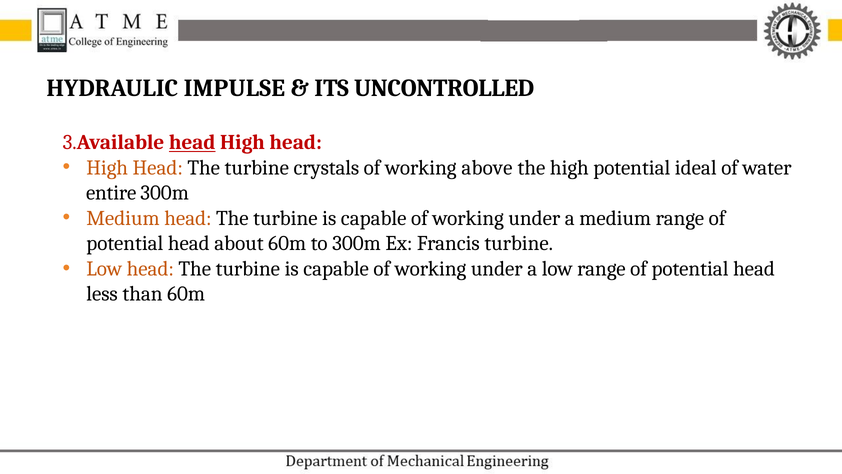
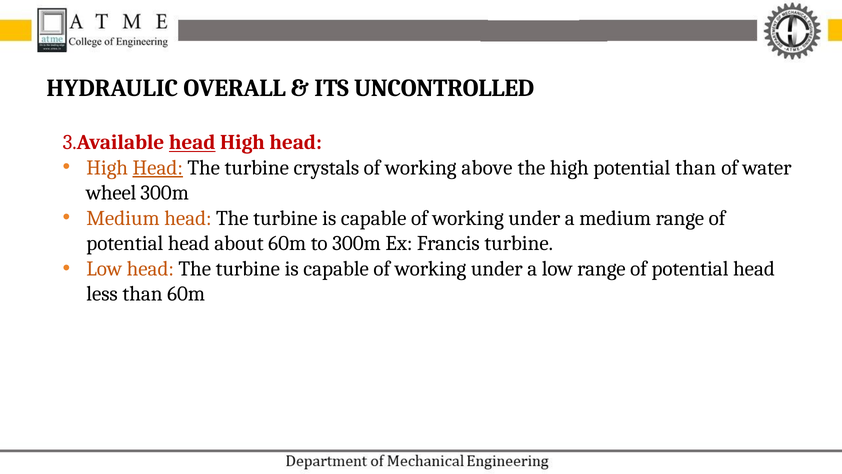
IMPULSE: IMPULSE -> OVERALL
Head at (158, 168) underline: none -> present
potential ideal: ideal -> than
entire: entire -> wheel
